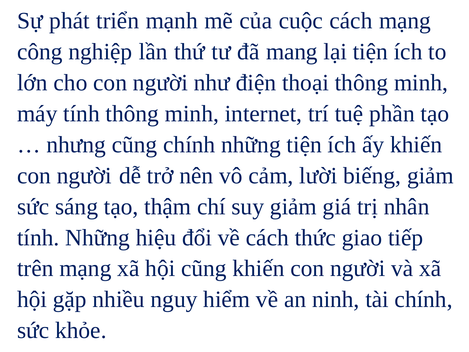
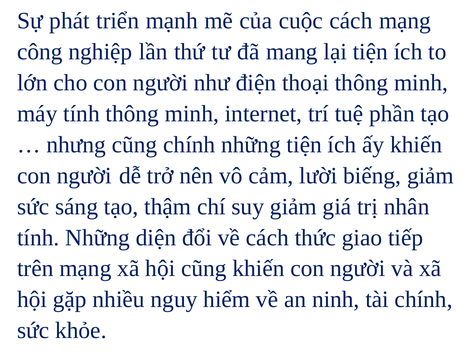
hiệu: hiệu -> diện
